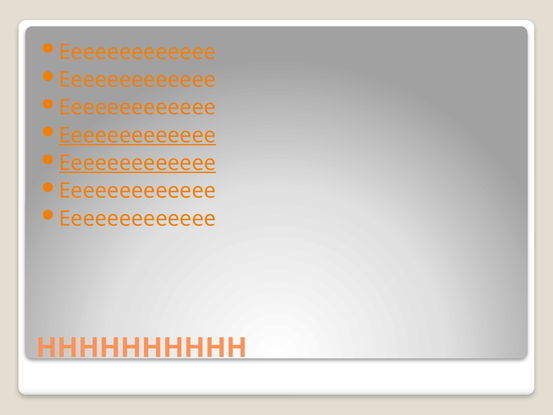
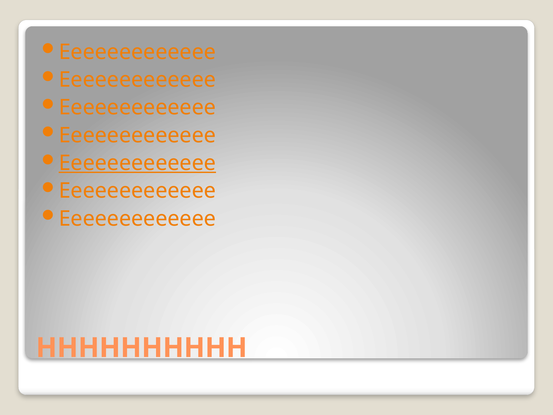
Eeeeeeeeeeeee at (137, 135) underline: present -> none
